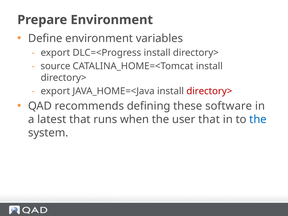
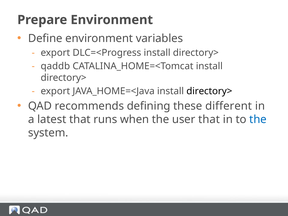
source: source -> qaddb
directory> at (209, 91) colour: red -> black
software: software -> different
